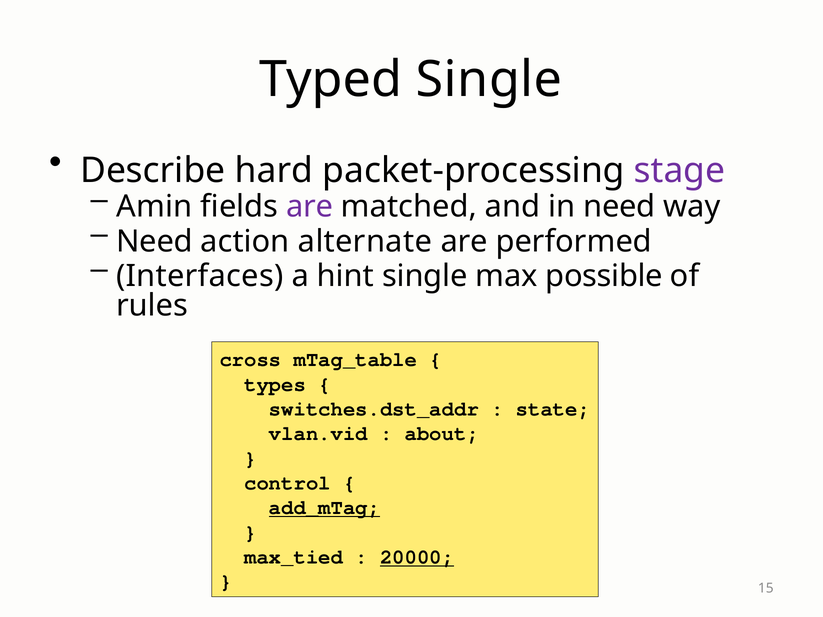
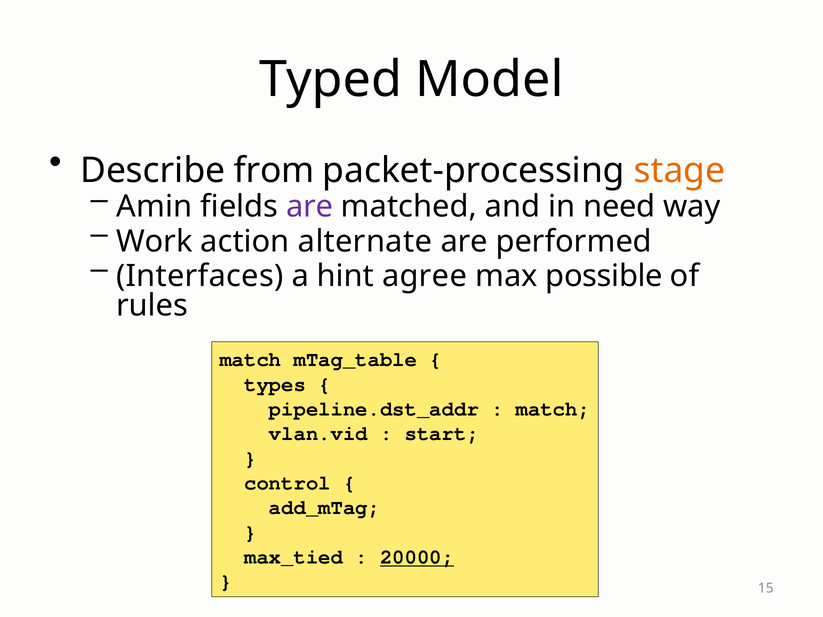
Typed Single: Single -> Model
hard: hard -> from
stage colour: purple -> orange
Need at (154, 242): Need -> Work
hint single: single -> agree
cross at (250, 360): cross -> match
switches.dst_addr: switches.dst_addr -> pipeline.dst_addr
state at (553, 409): state -> match
about: about -> start
add_mTag underline: present -> none
